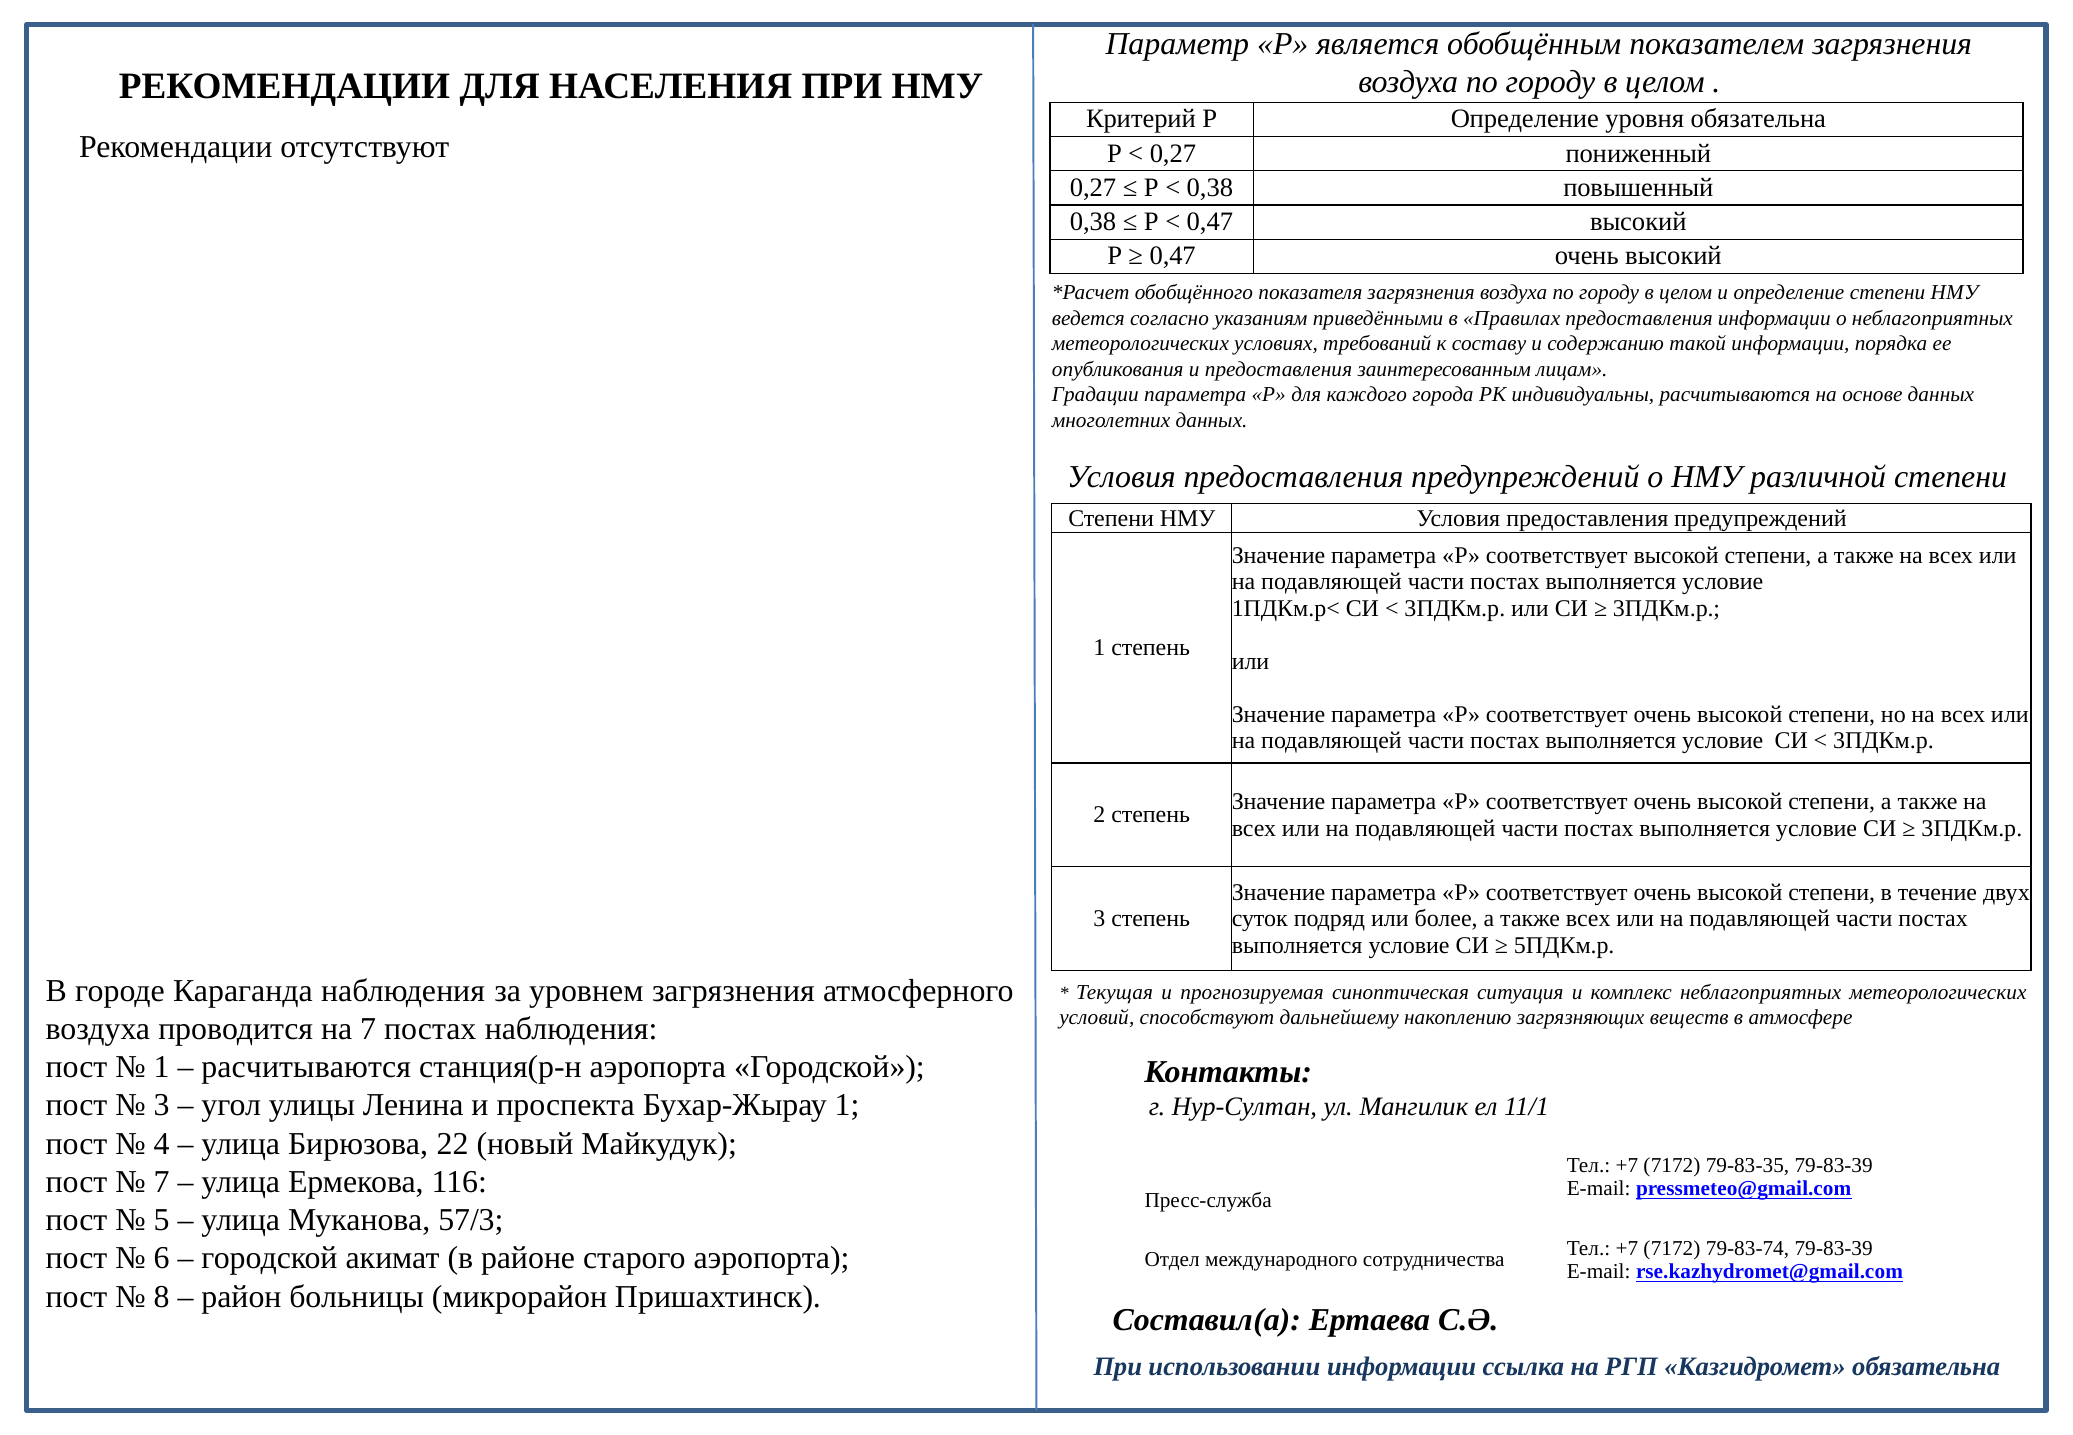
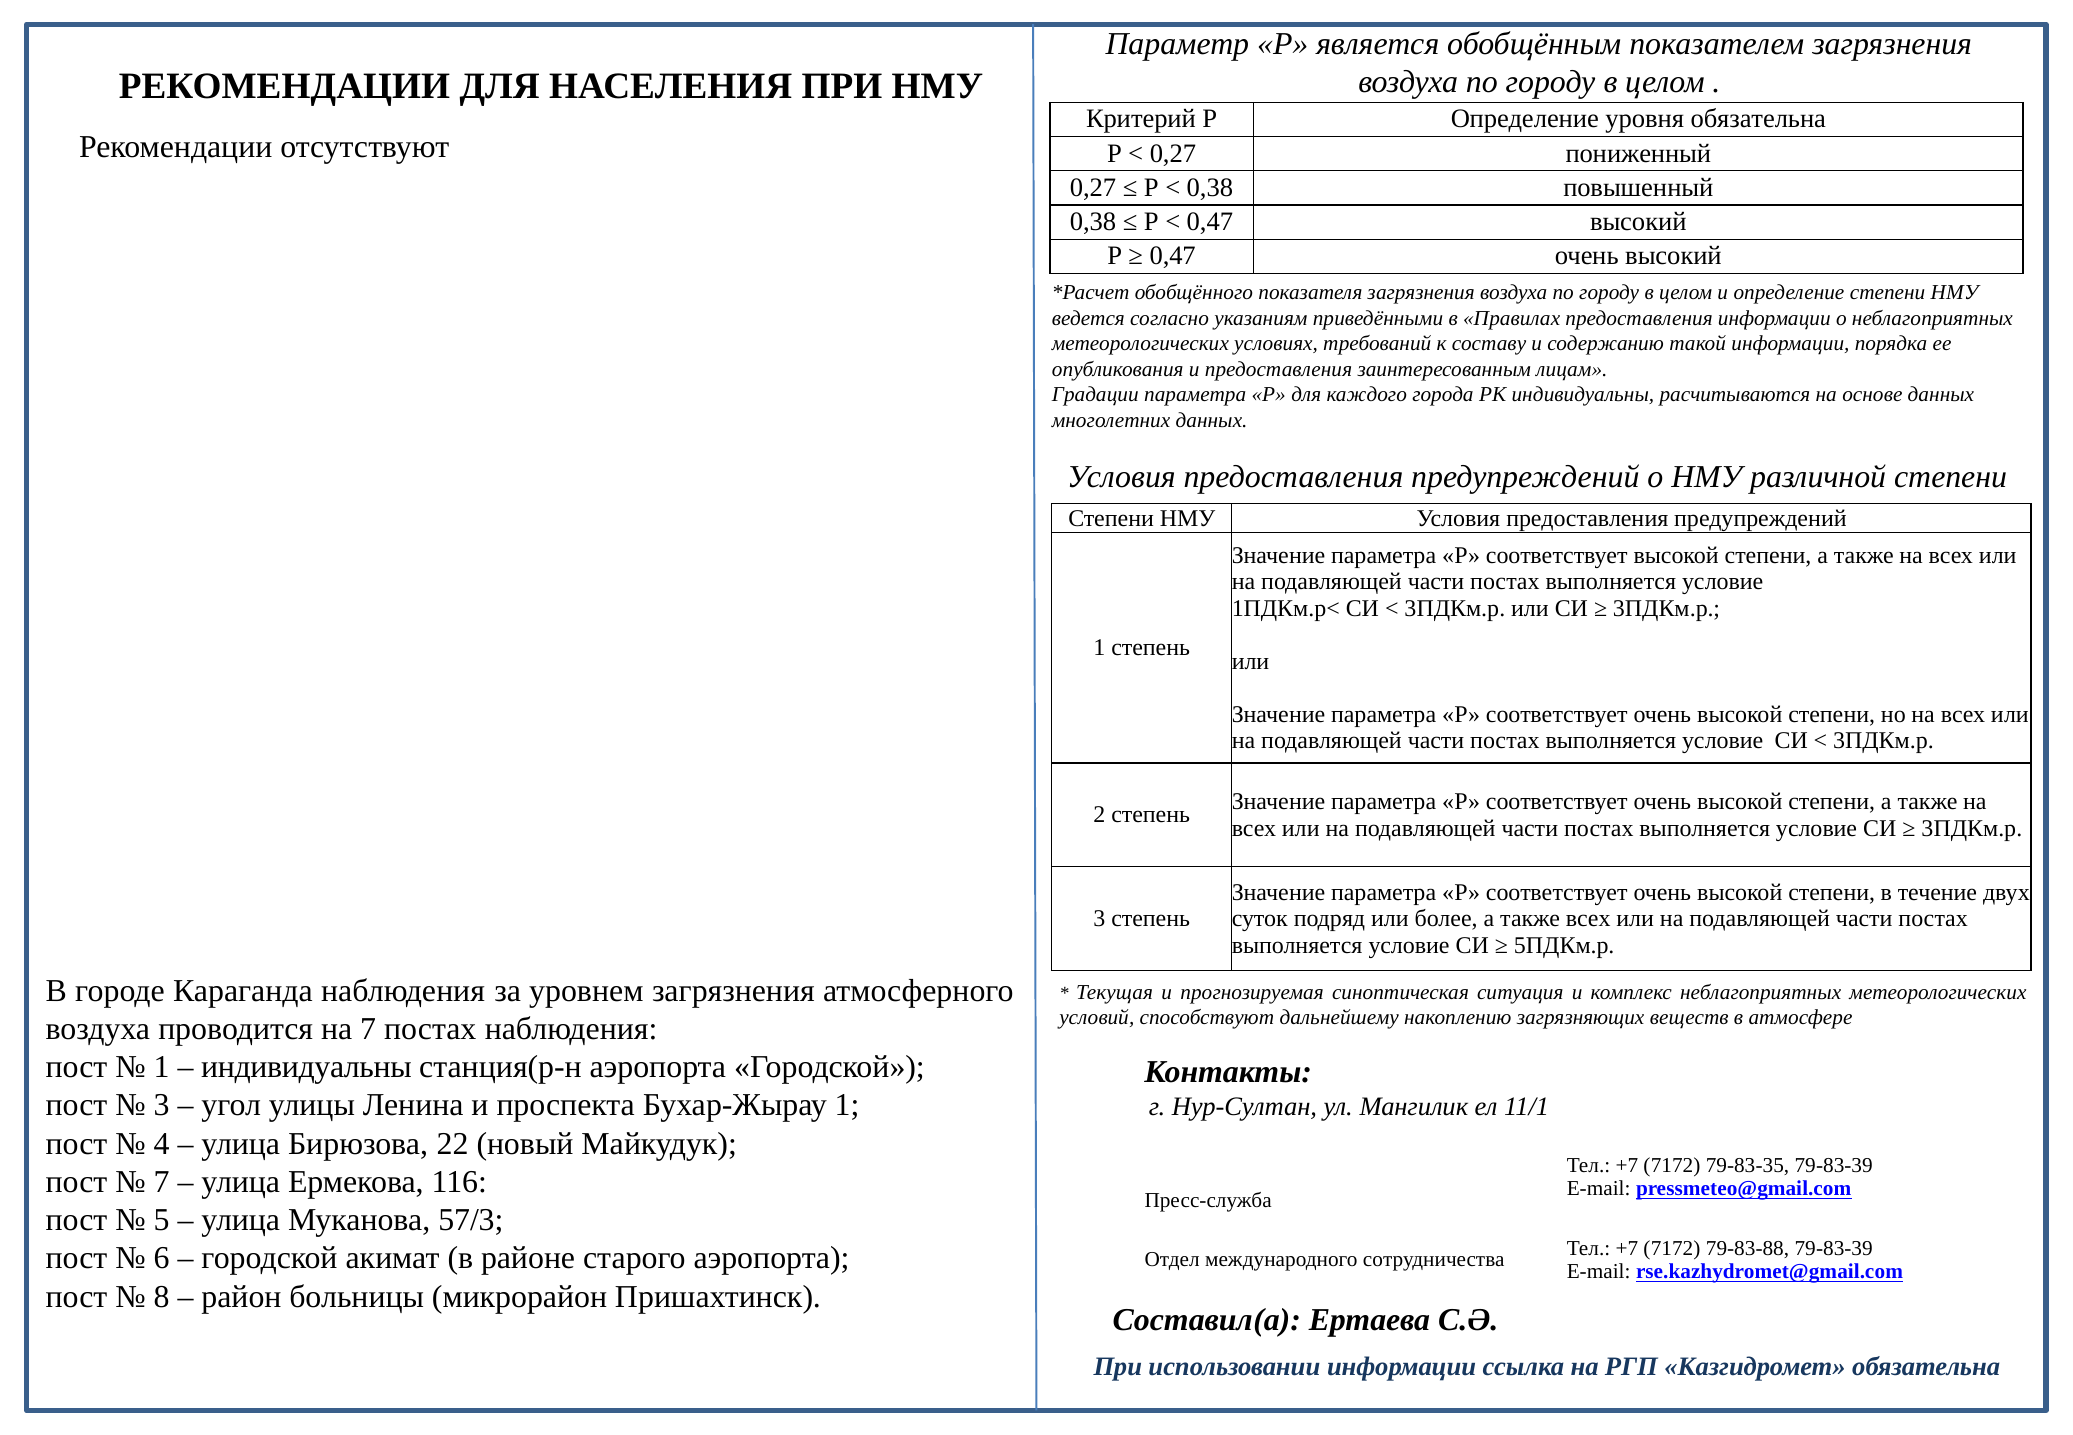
расчитываются at (306, 1067): расчитываются -> индивидуальны
79-83-74: 79-83-74 -> 79-83-88
